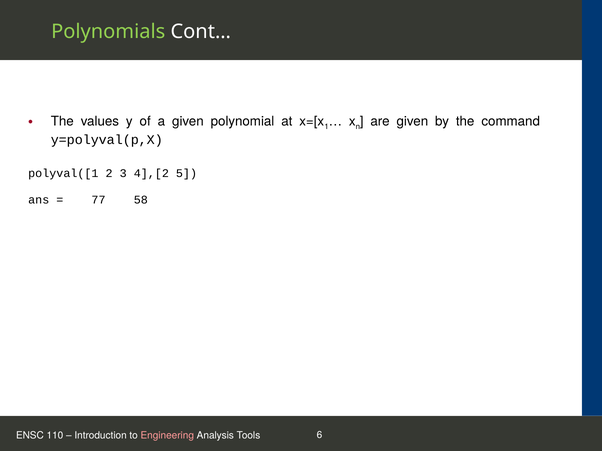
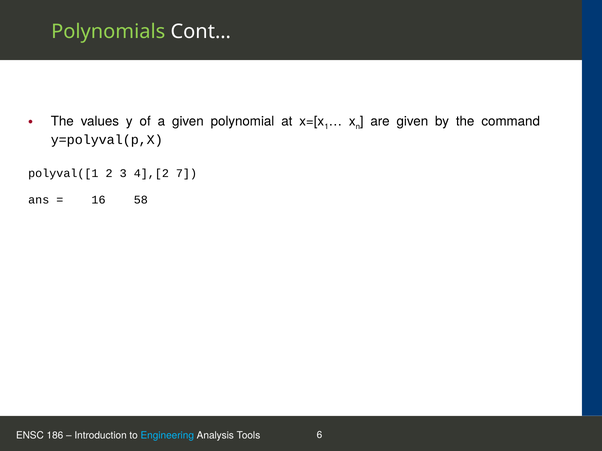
5: 5 -> 7
77: 77 -> 16
110: 110 -> 186
Engineering colour: pink -> light blue
